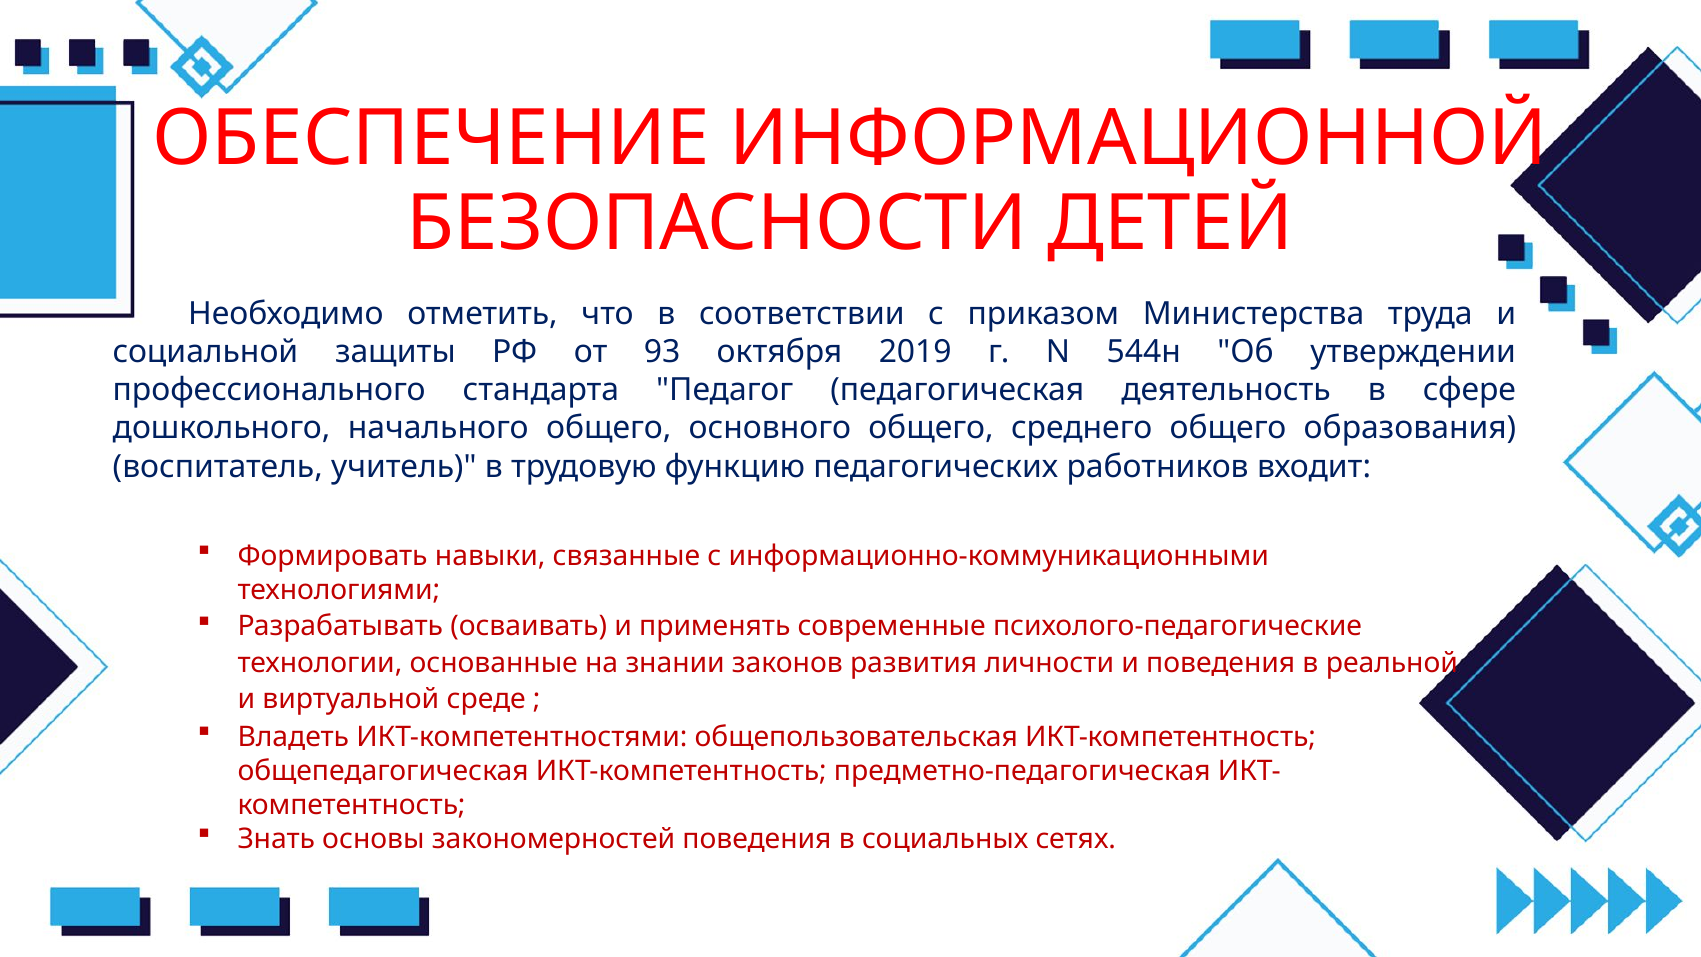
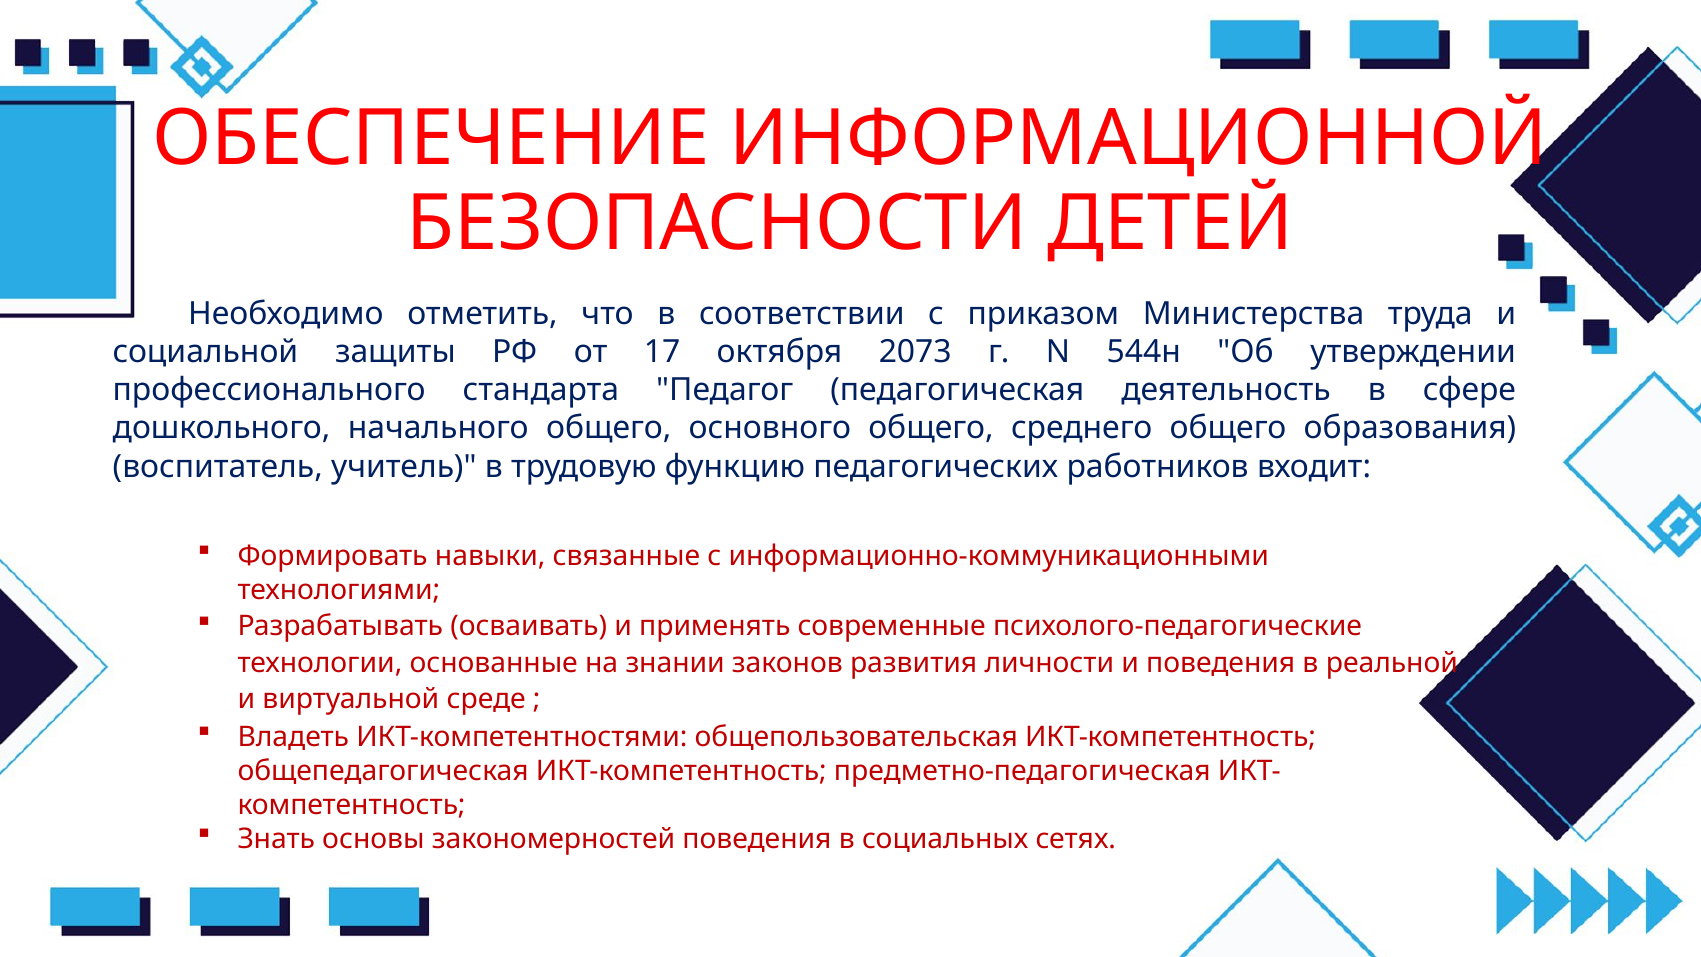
93: 93 -> 17
2019: 2019 -> 2073
